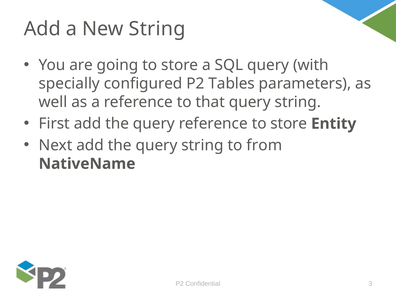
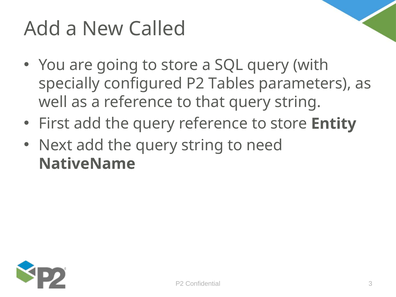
New String: String -> Called
from: from -> need
